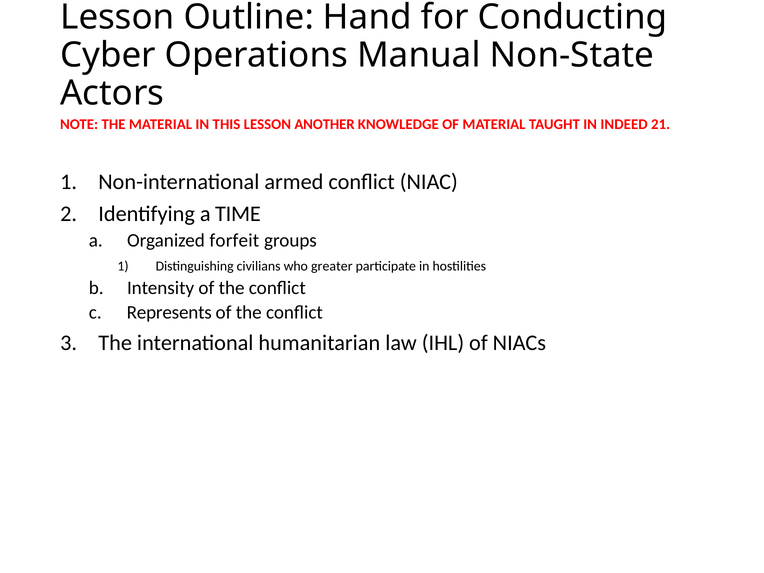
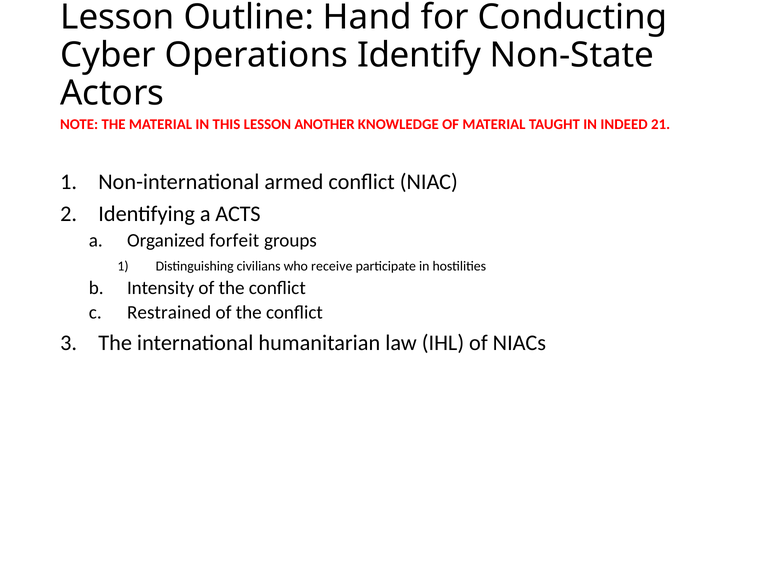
Manual: Manual -> Identify
TIME: TIME -> ACTS
greater: greater -> receive
Represents: Represents -> Restrained
